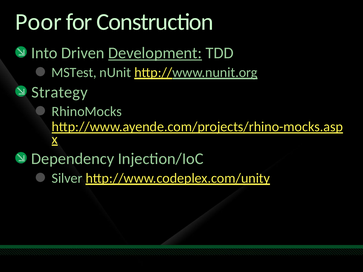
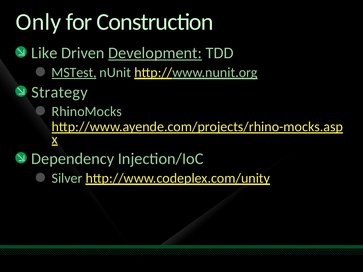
Poor: Poor -> Only
Into: Into -> Like
MSTest underline: none -> present
